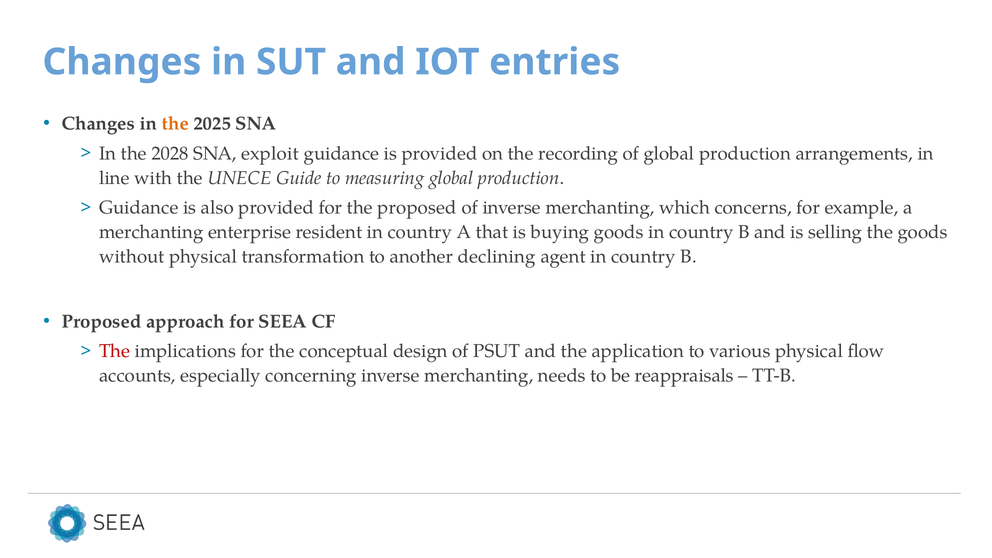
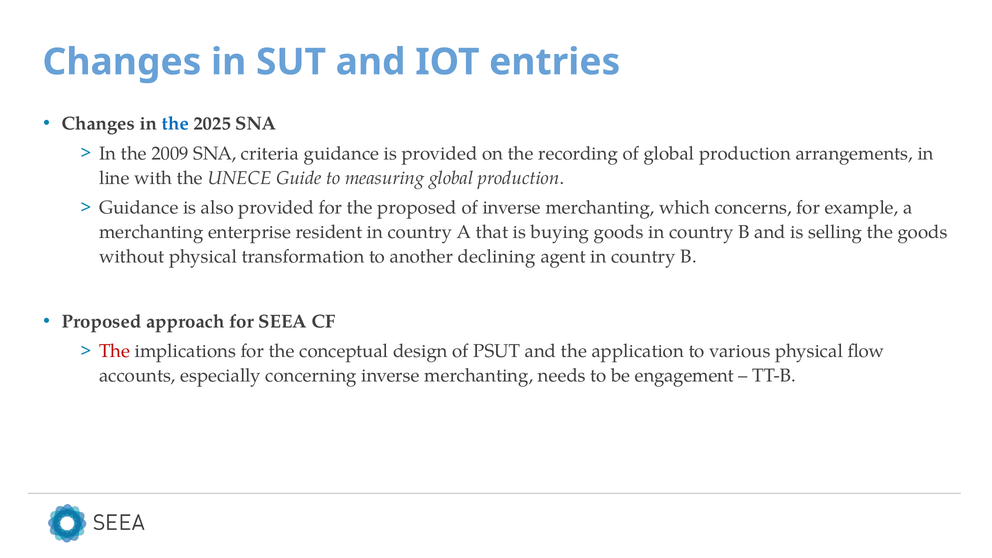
the at (175, 124) colour: orange -> blue
2028: 2028 -> 2009
exploit: exploit -> criteria
reappraisals: reappraisals -> engagement
